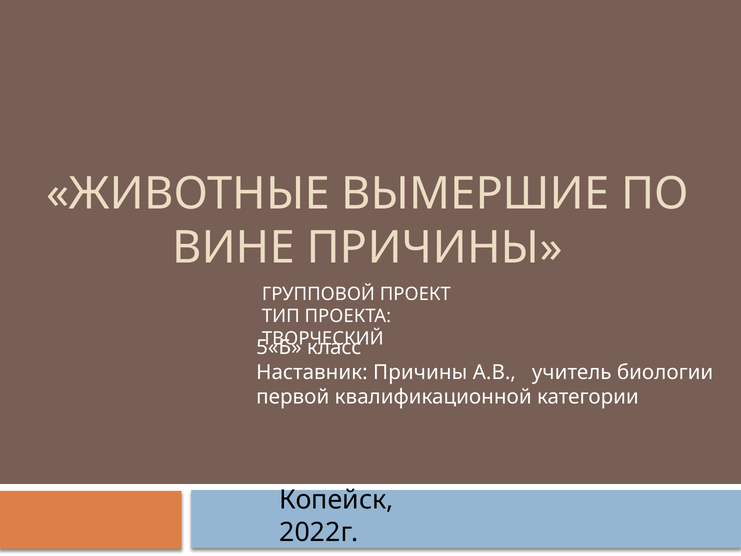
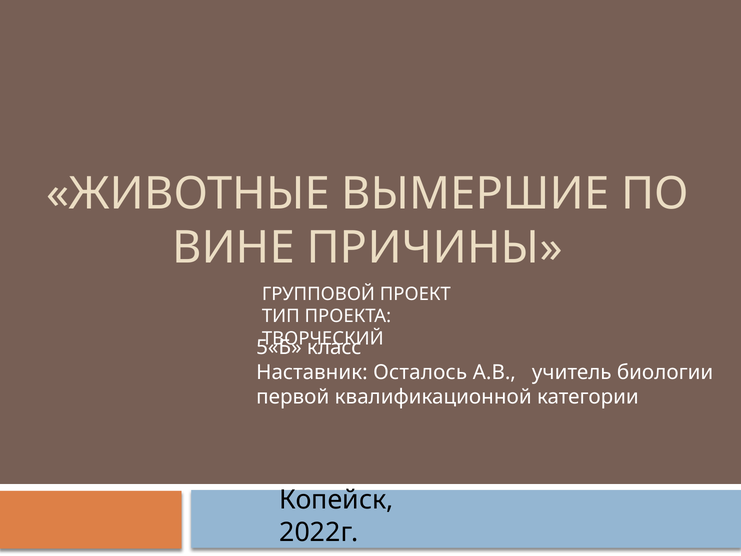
Наставник Причины: Причины -> Осталось
